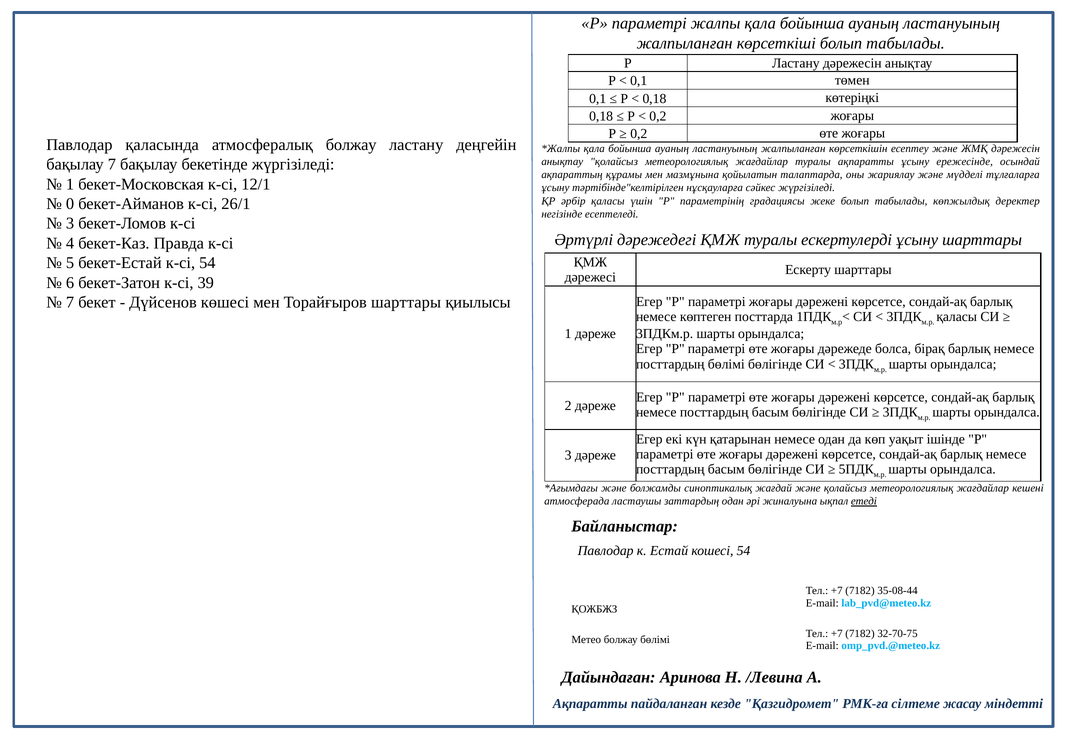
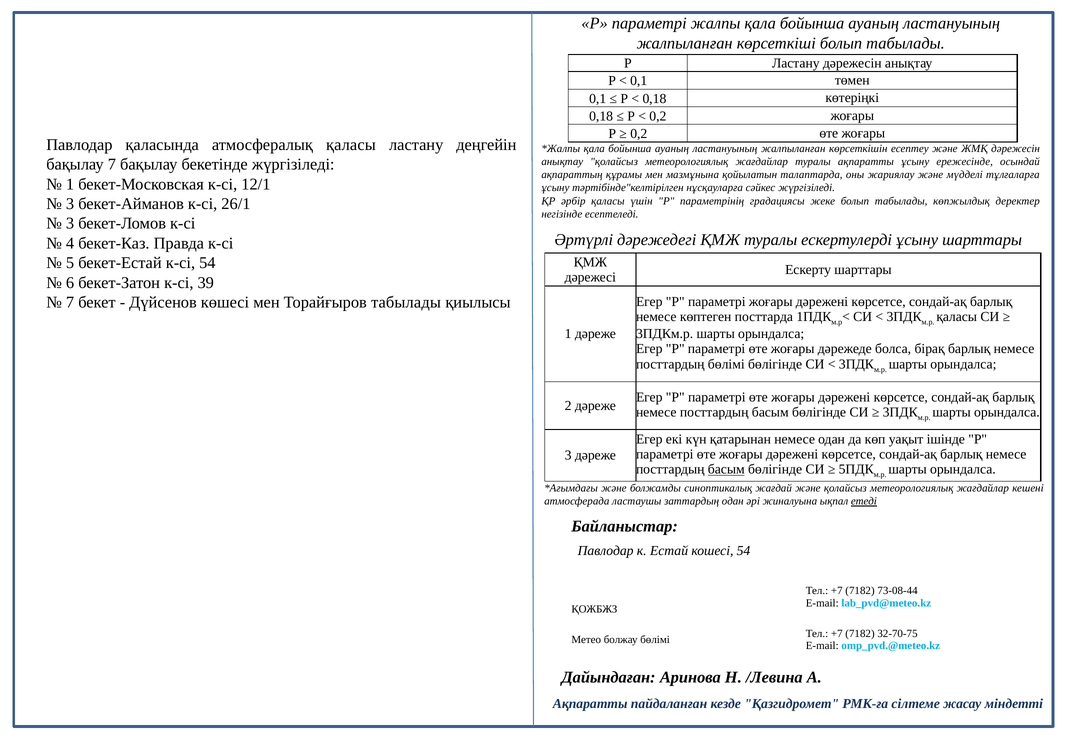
атмосфералық болжау: болжау -> қаласы
0 at (70, 204): 0 -> 3
Торайғыров шарттары: шарттары -> табылады
басым at (726, 469) underline: none -> present
35-08-44: 35-08-44 -> 73-08-44
